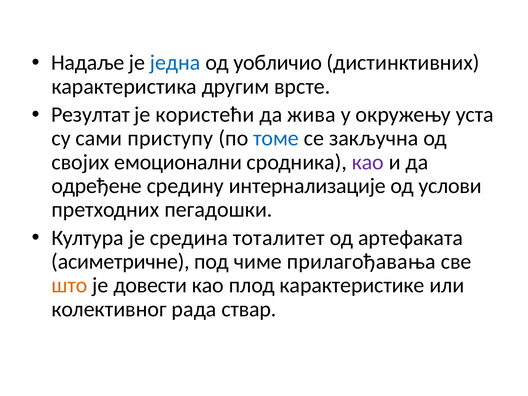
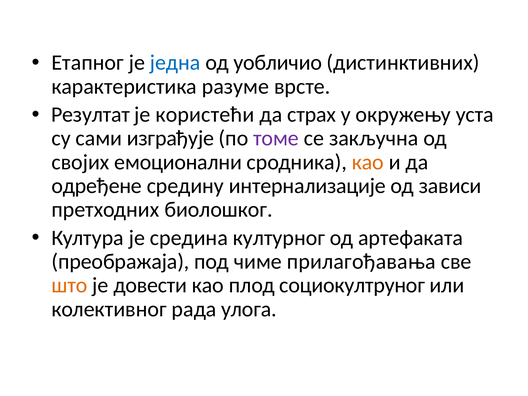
Надаље: Надаље -> Етапног
другим: другим -> разуме
жива: жива -> страх
приступу: приступу -> изграђује
томе colour: blue -> purple
као at (368, 162) colour: purple -> orange
услови: услови -> зависи
пегадошки: пегадошки -> биолошког
тоталитет: тоталитет -> културног
асиметричне: асиметричне -> преображаја
карактеристике: карактеристике -> социокултруног
ствар: ствар -> улога
